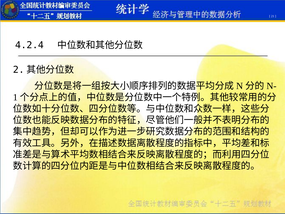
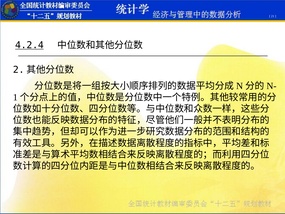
4.2.4 underline: none -> present
